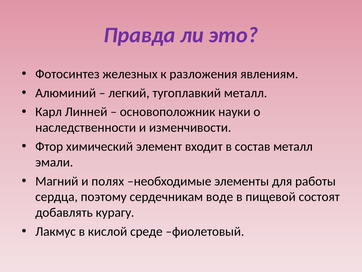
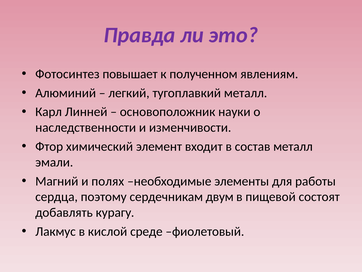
железных: железных -> повышает
разложения: разложения -> полученном
воде: воде -> двум
